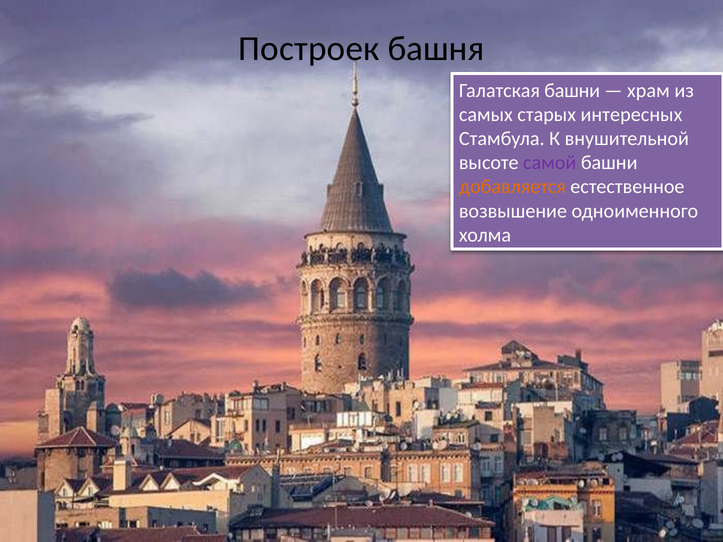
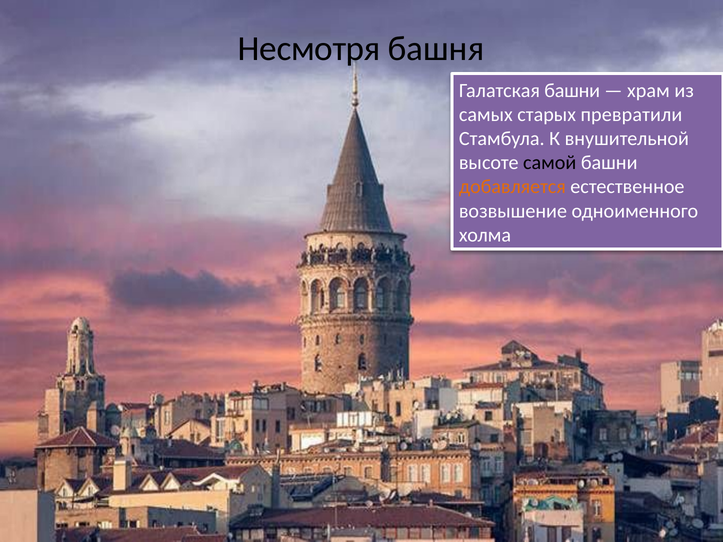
Построек: Построек -> Несмотря
интересных: интересных -> превратили
самой colour: purple -> black
